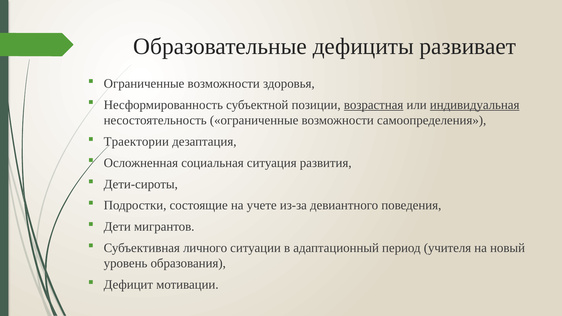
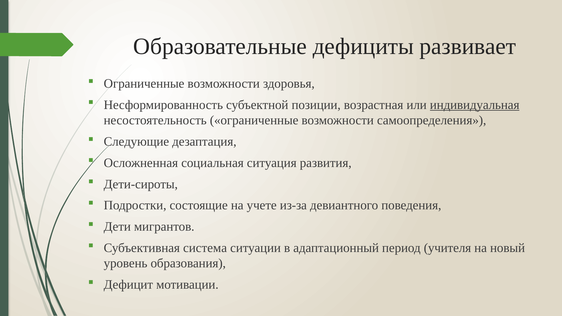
возрастная underline: present -> none
Траектории: Траектории -> Следующие
личного: личного -> система
